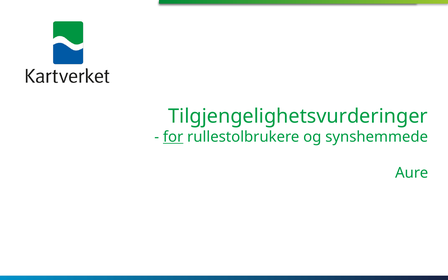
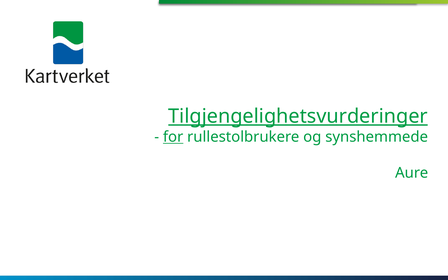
Tilgjengelighetsvurderinger underline: none -> present
